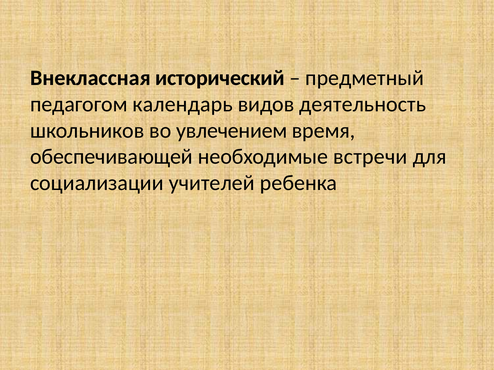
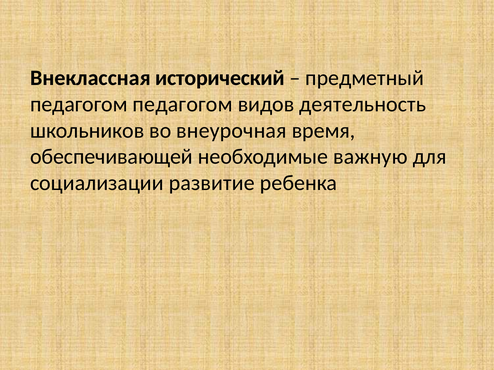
педагогом календарь: календарь -> педагогом
увлечением: увлечением -> внеурочная
встречи: встречи -> важную
учителей: учителей -> развитие
